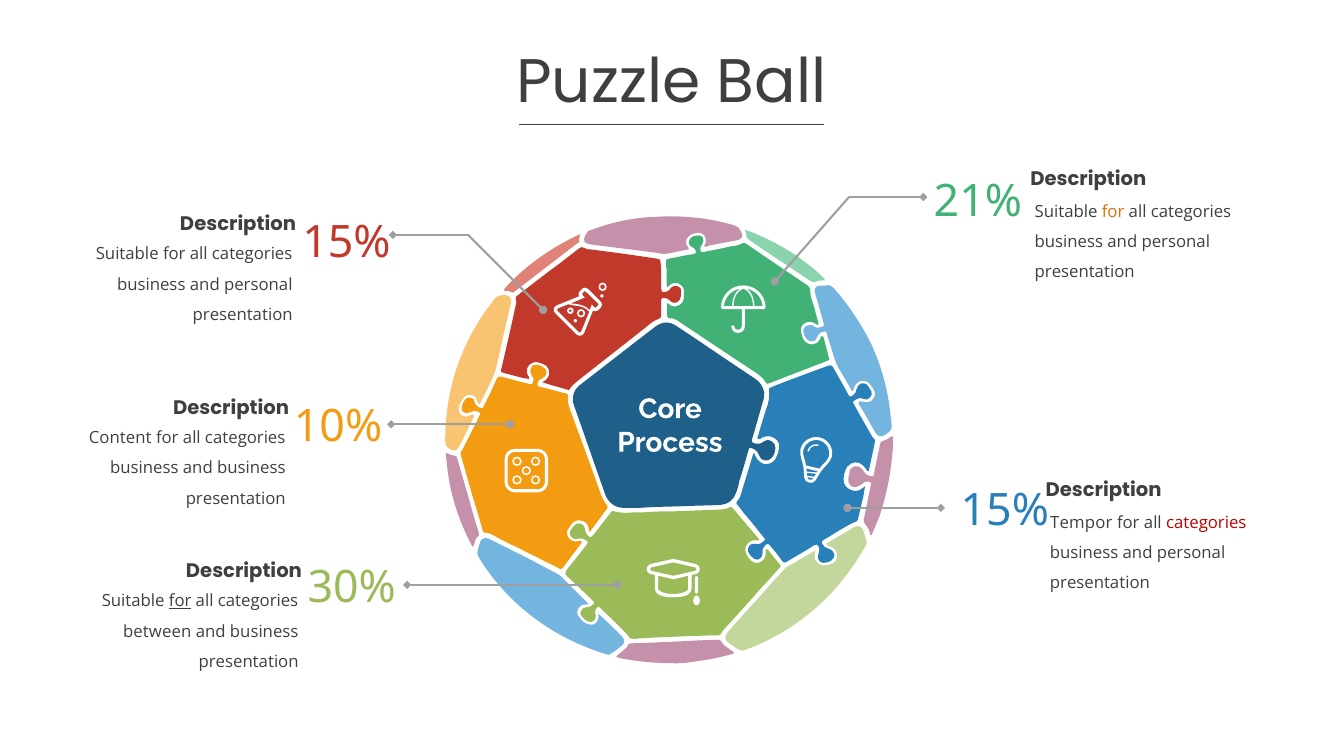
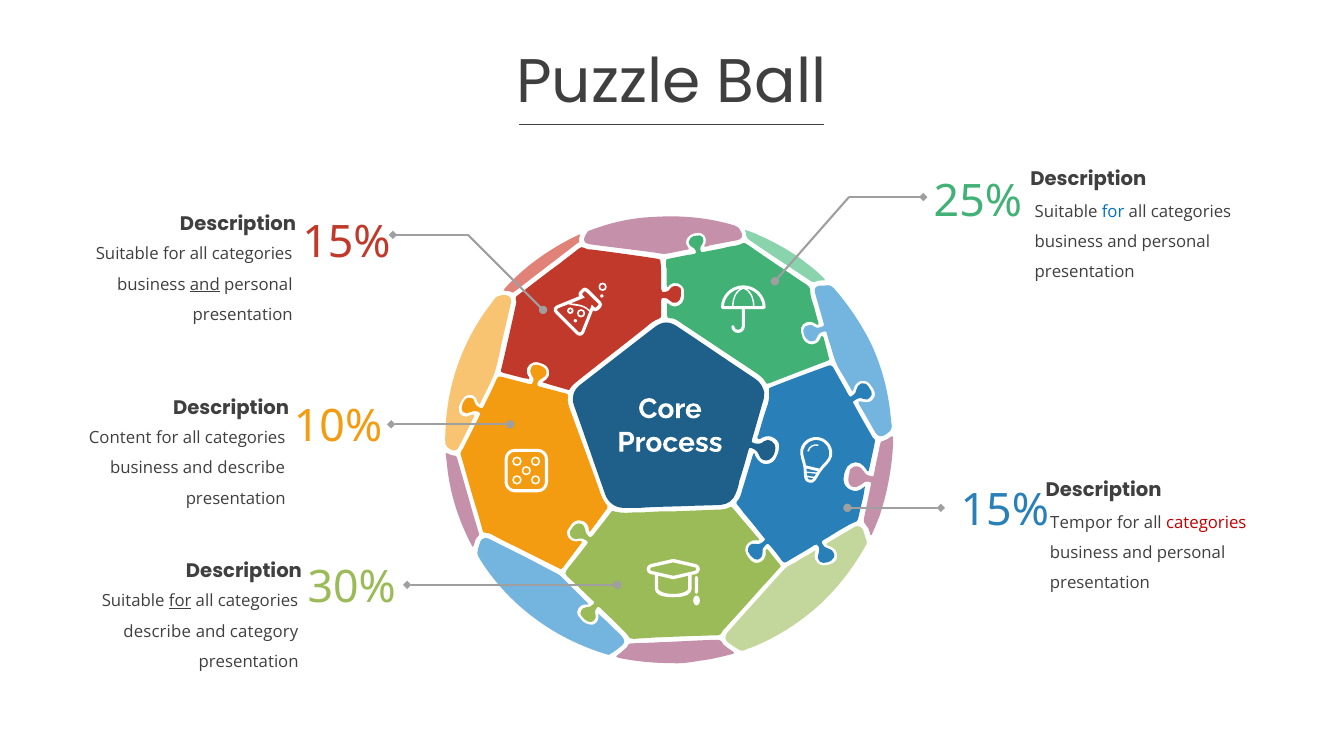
21%: 21% -> 25%
for at (1113, 212) colour: orange -> blue
and at (205, 285) underline: none -> present
business and business: business -> describe
between at (157, 632): between -> describe
business at (264, 632): business -> category
